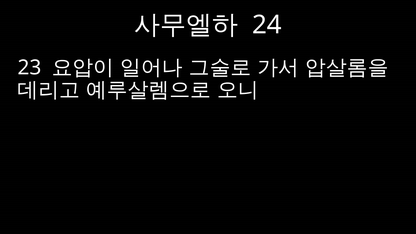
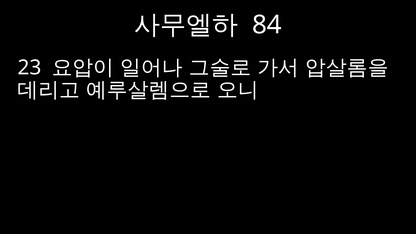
24: 24 -> 84
